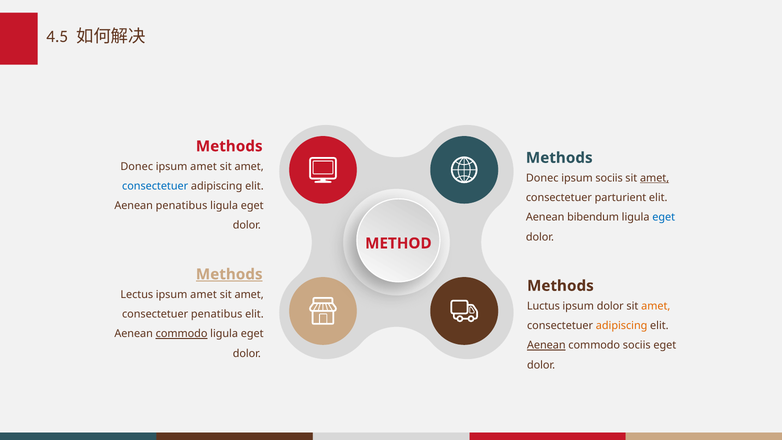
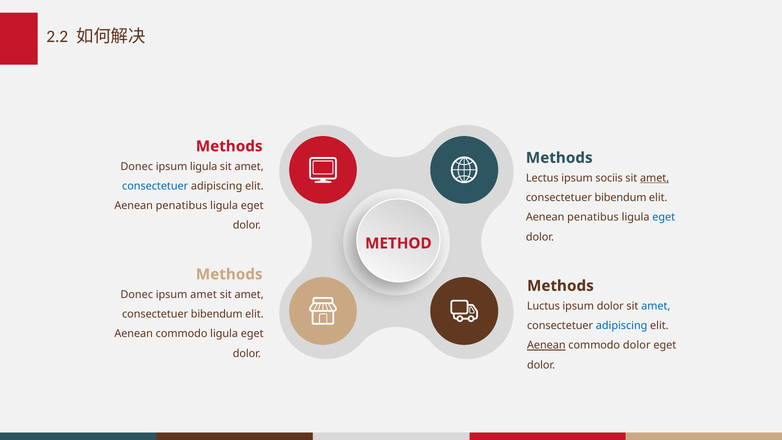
4.5: 4.5 -> 2.2
amet at (204, 167): amet -> ligula
Donec at (542, 178): Donec -> Lectus
parturient at (620, 198): parturient -> bibendum
bibendum at (593, 217): bibendum -> penatibus
Methods at (229, 274) underline: present -> none
Lectus at (137, 295): Lectus -> Donec
amet at (656, 306) colour: orange -> blue
penatibus at (217, 314): penatibus -> bibendum
adipiscing at (622, 326) colour: orange -> blue
commodo at (182, 334) underline: present -> none
commodo sociis: sociis -> dolor
